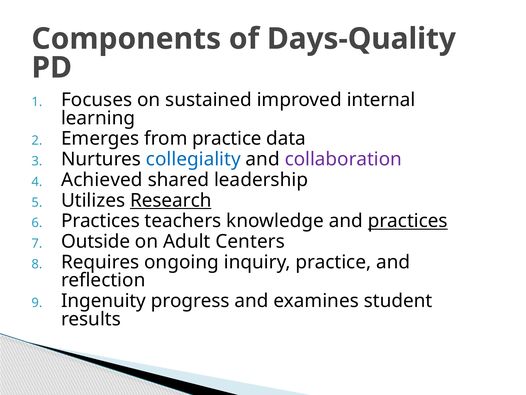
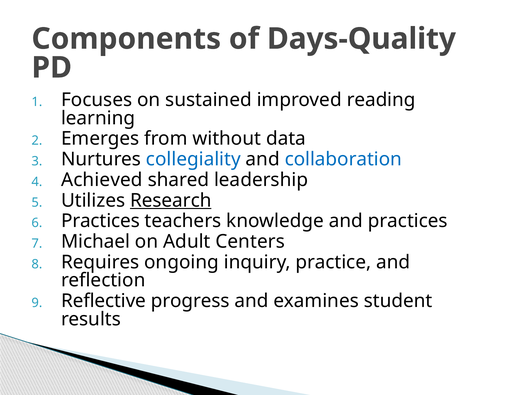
internal: internal -> reading
from practice: practice -> without
collaboration colour: purple -> blue
practices at (408, 221) underline: present -> none
Outside: Outside -> Michael
Ingenuity: Ingenuity -> Reflective
